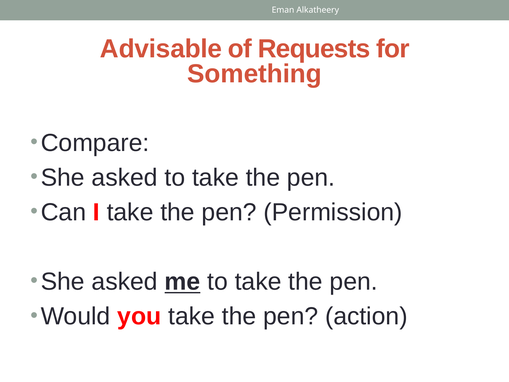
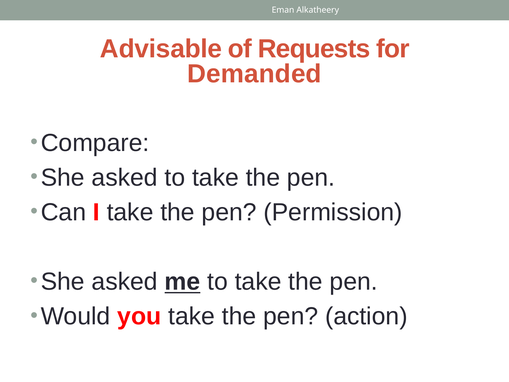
Something: Something -> Demanded
